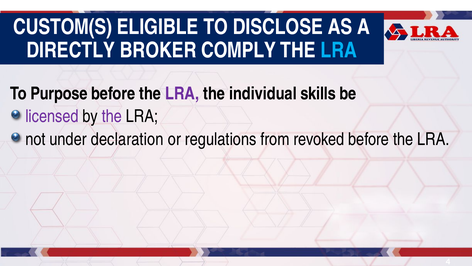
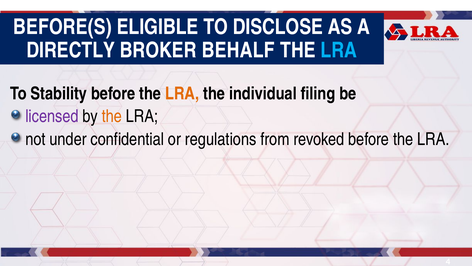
CUSTOM(S: CUSTOM(S -> BEFORE(S
COMPLY: COMPLY -> BEHALF
Purpose: Purpose -> Stability
LRA at (182, 94) colour: purple -> orange
skills: skills -> filing
the at (112, 116) colour: purple -> orange
declaration: declaration -> confidential
